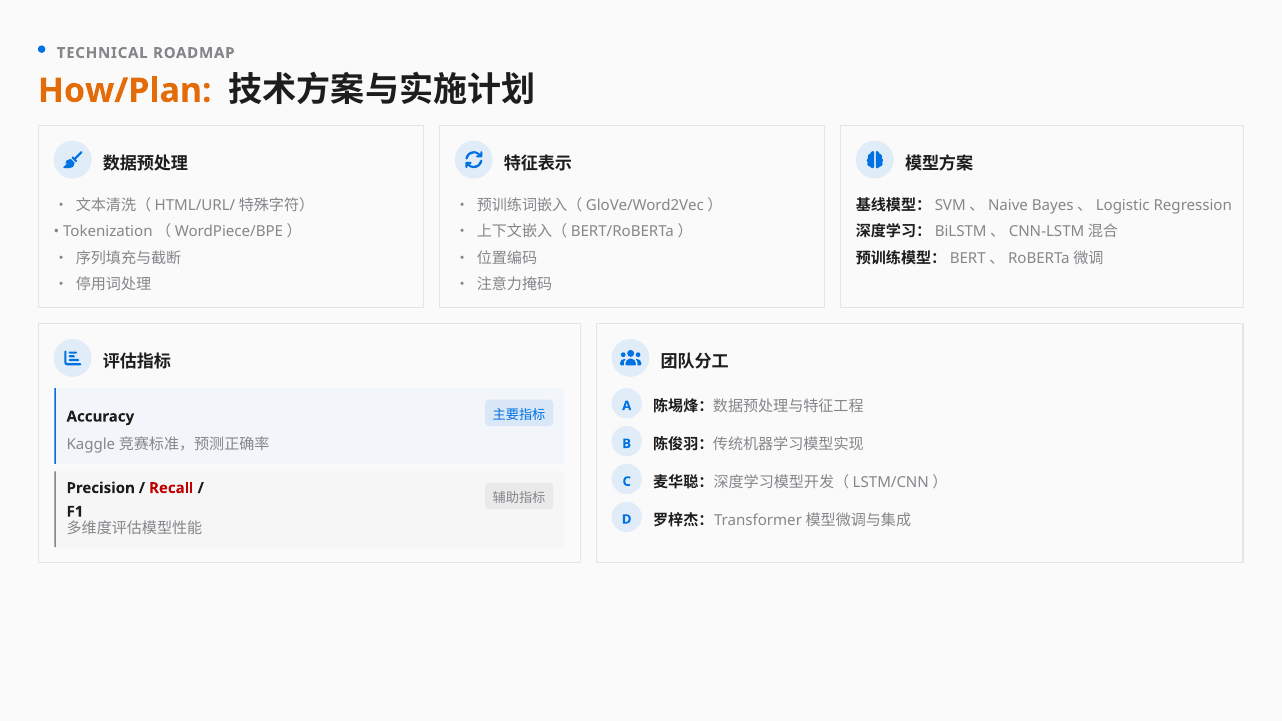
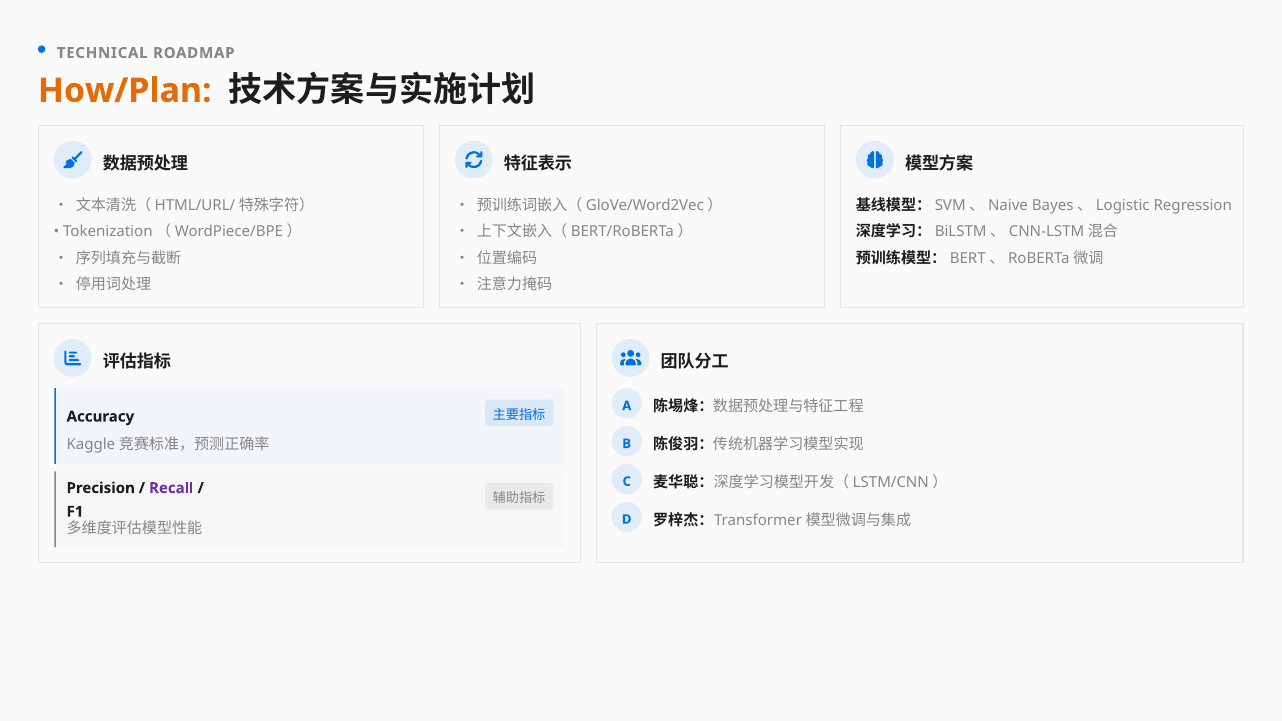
Recall colour: red -> purple
